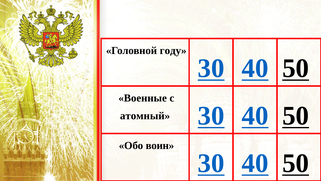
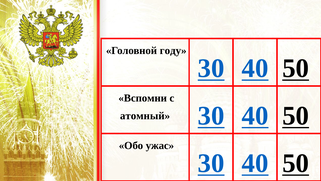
Военные: Военные -> Вспомни
воин: воин -> ужас
